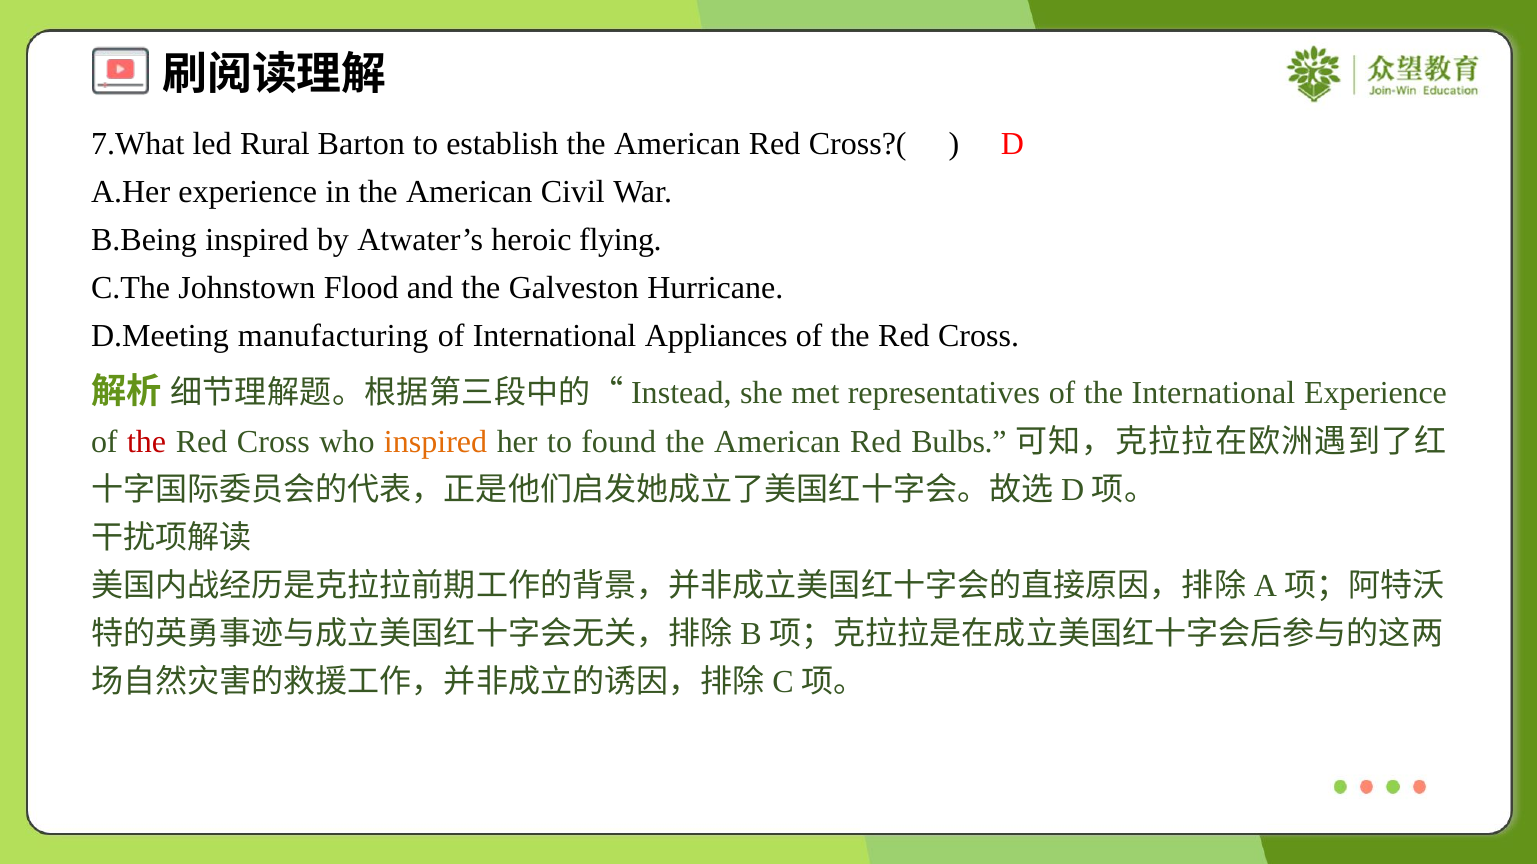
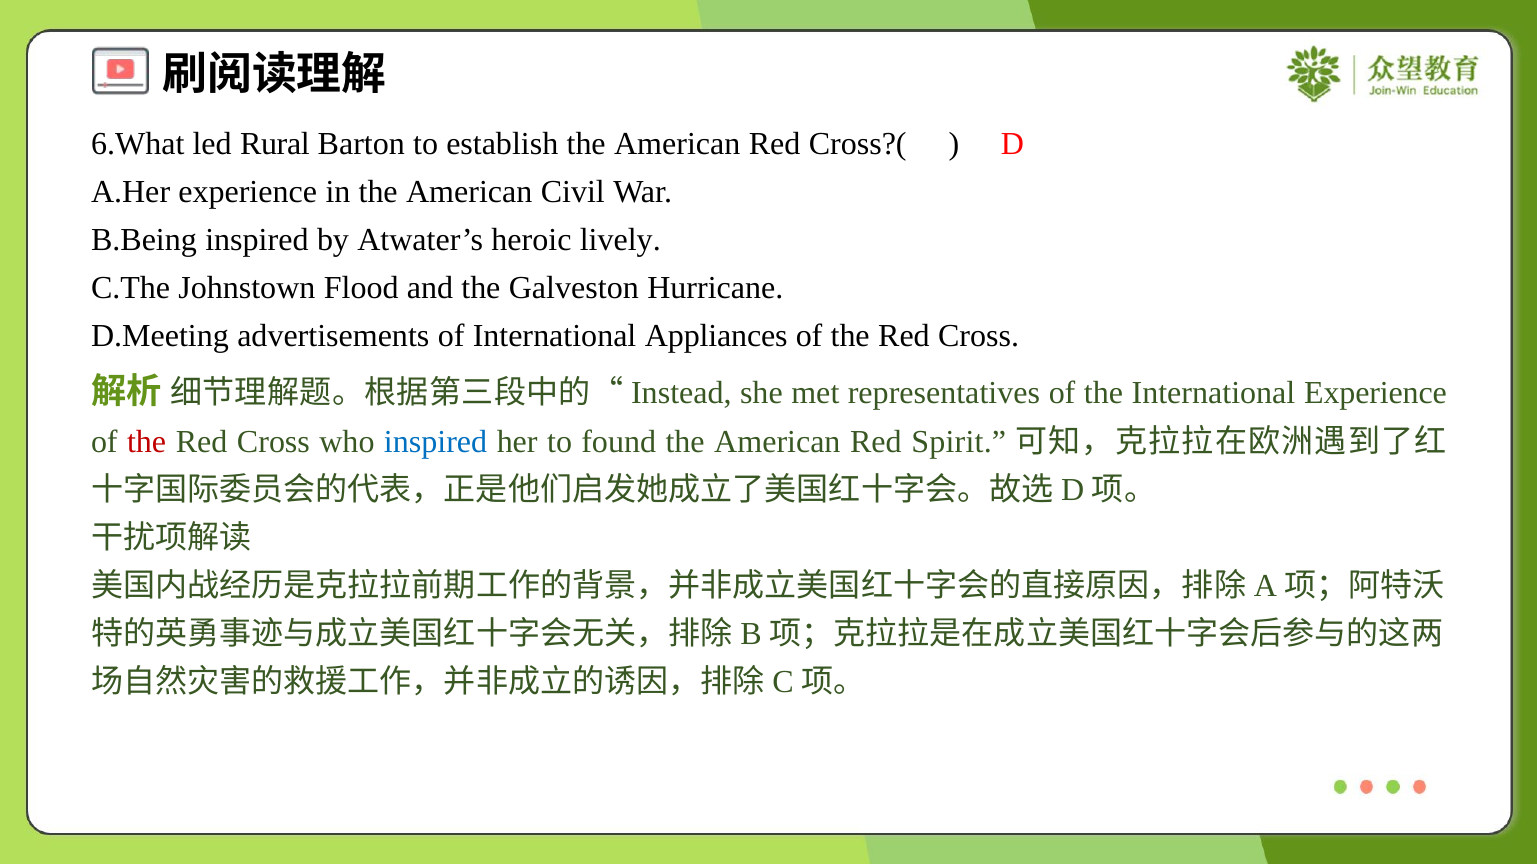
7.What: 7.What -> 6.What
flying: flying -> lively
manufacturing: manufacturing -> advertisements
inspired at (436, 442) colour: orange -> blue
Bulbs: Bulbs -> Spirit
